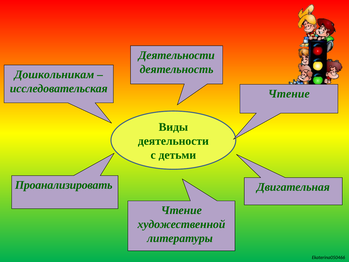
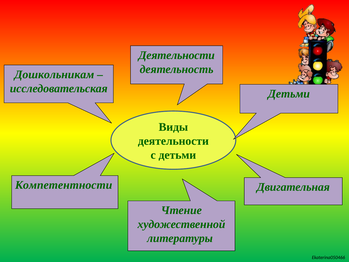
Чтение at (289, 94): Чтение -> Детьми
Проанализировать: Проанализировать -> Компетентности
